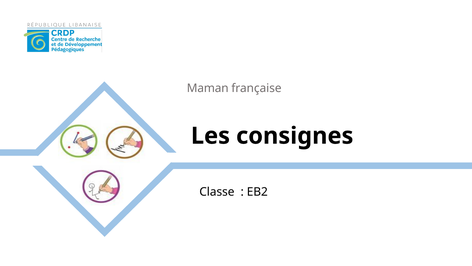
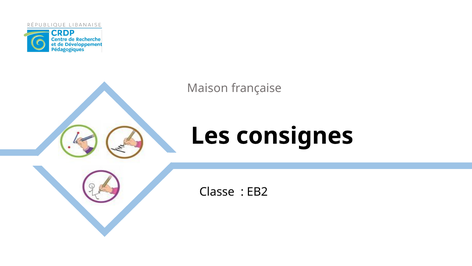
Maman: Maman -> Maison
